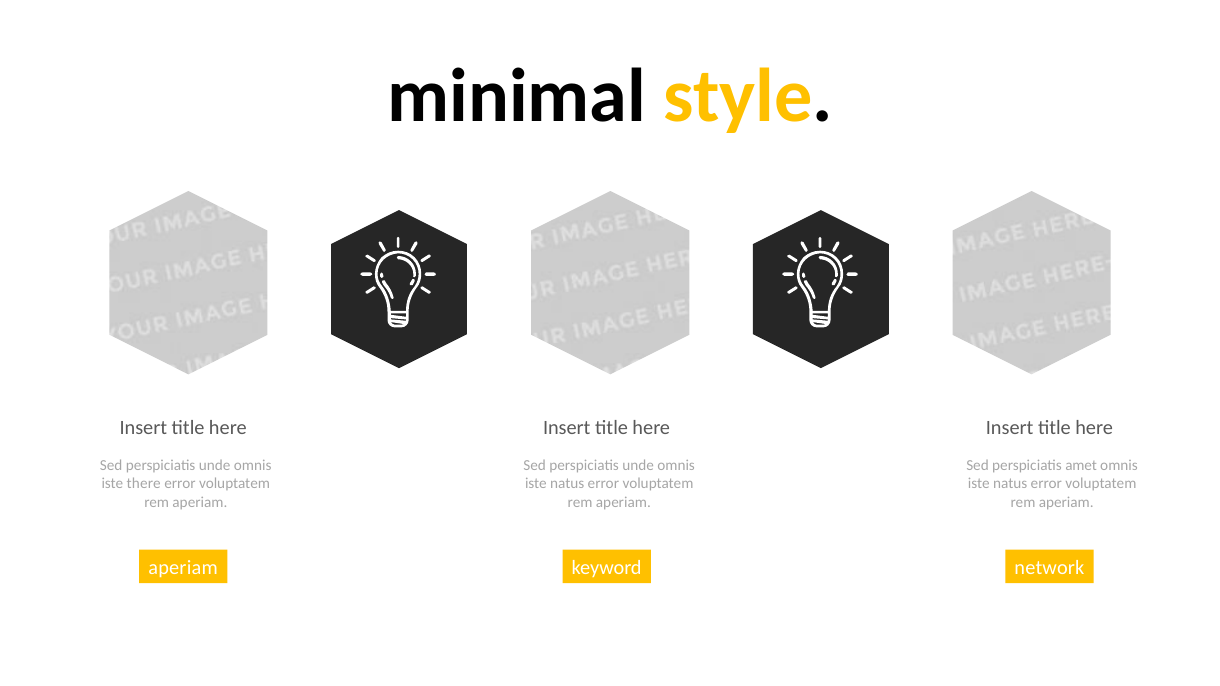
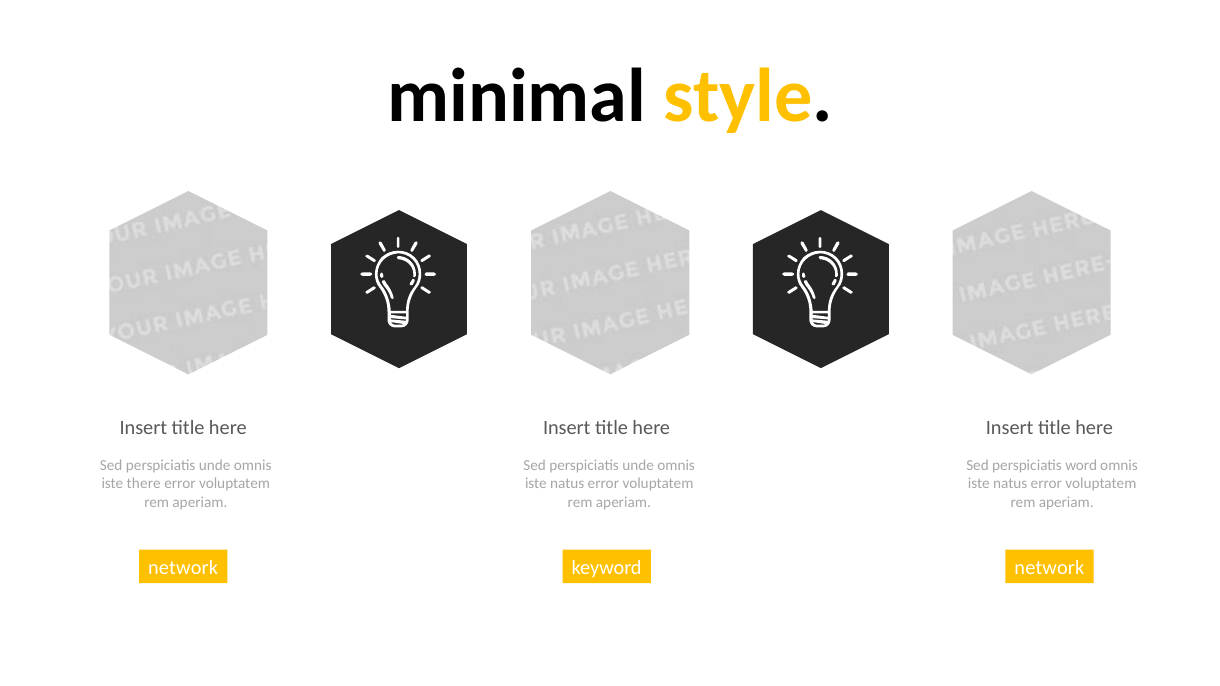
amet: amet -> word
aperiam at (183, 568): aperiam -> network
